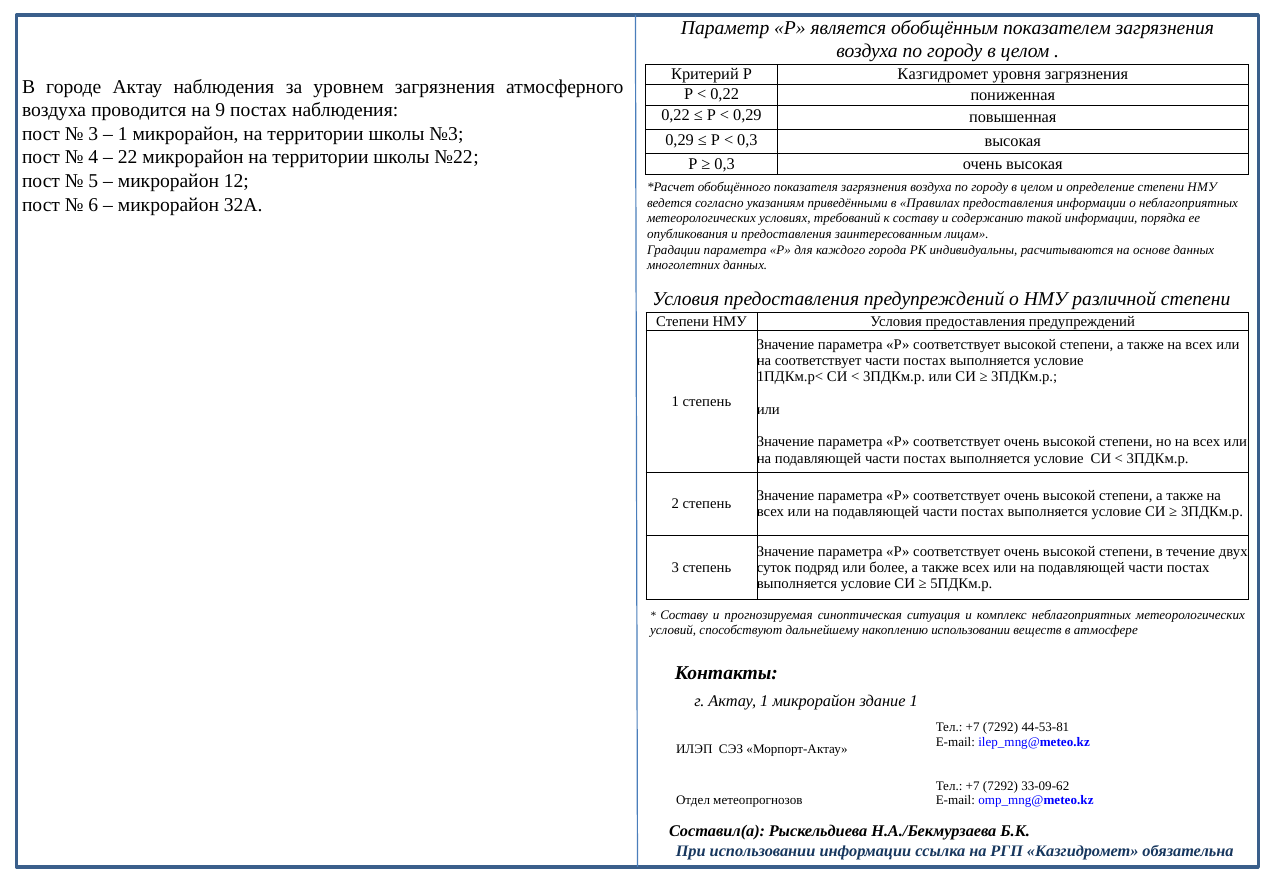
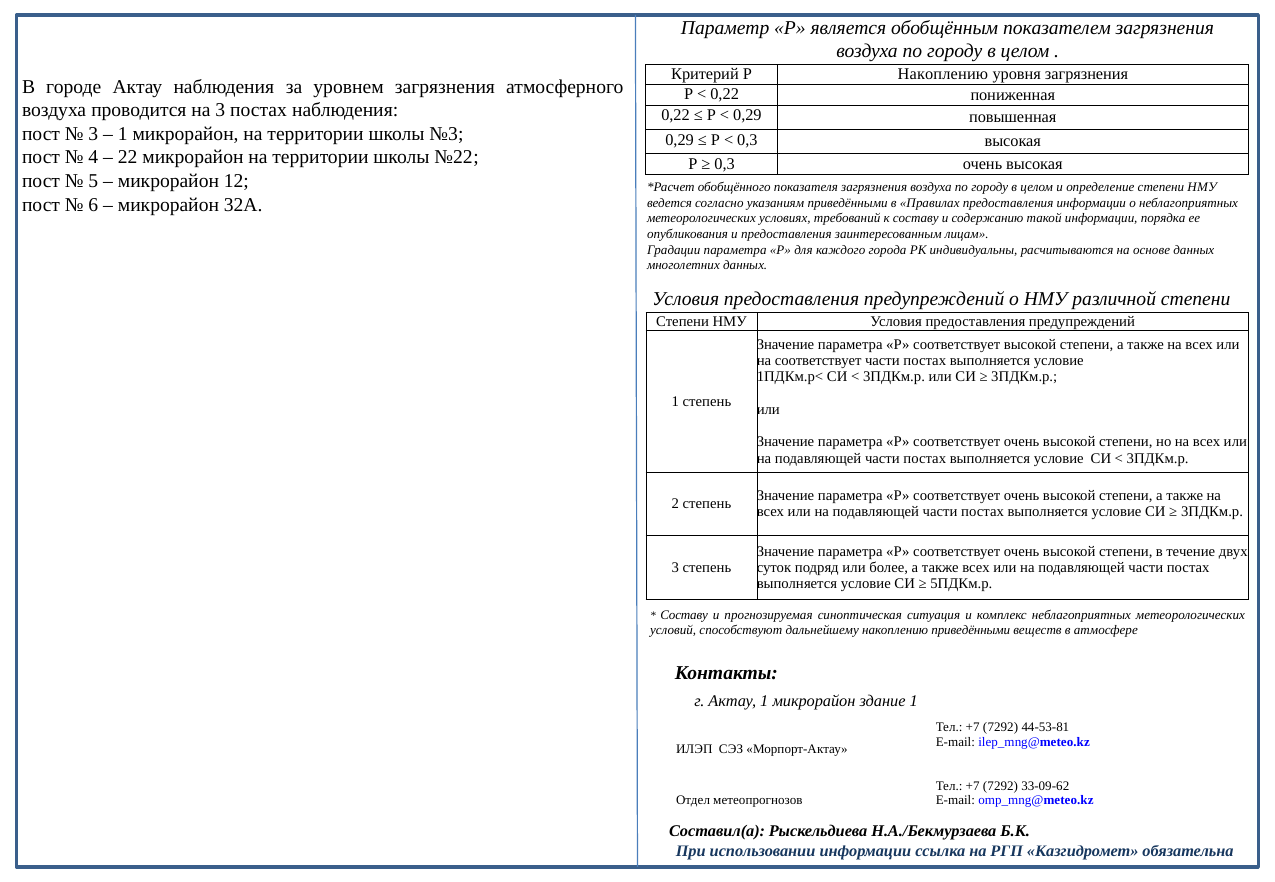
Р Казгидромет: Казгидромет -> Накоплению
на 9: 9 -> 3
накоплению использовании: использовании -> приведёнными
